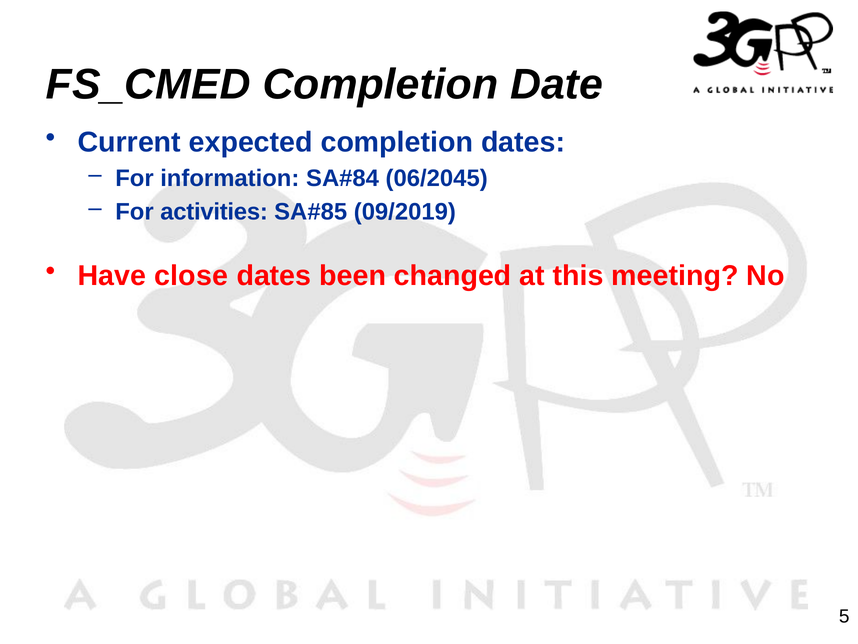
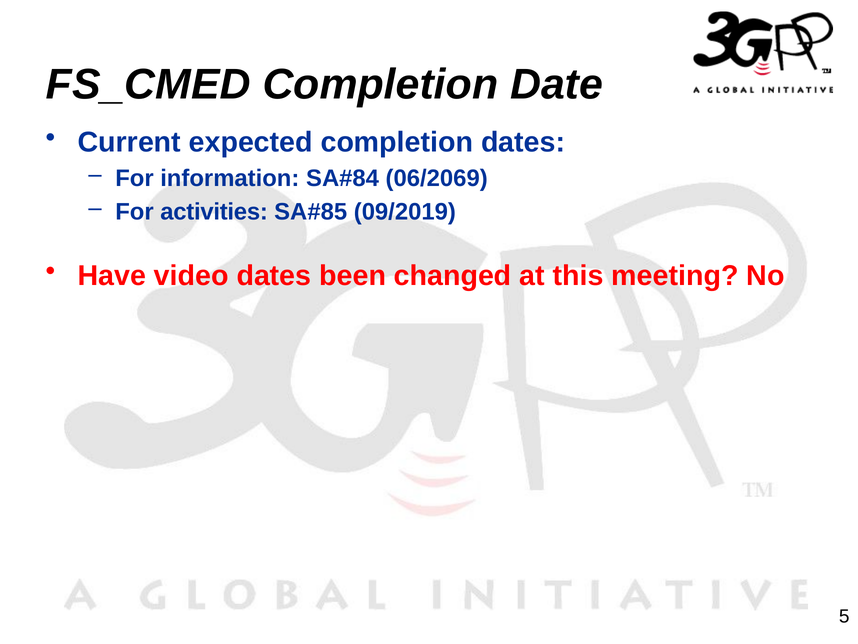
06/2045: 06/2045 -> 06/2069
close: close -> video
